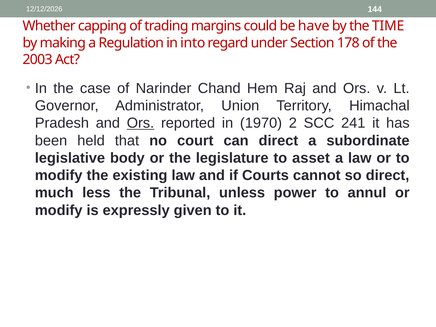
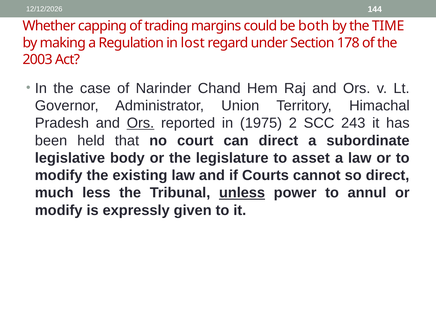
have: have -> both
into: into -> lost
1970: 1970 -> 1975
241: 241 -> 243
unless underline: none -> present
